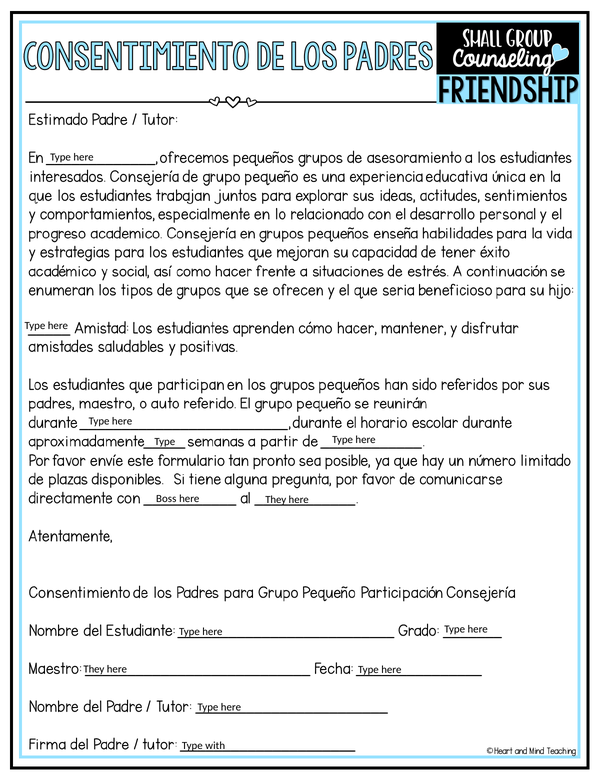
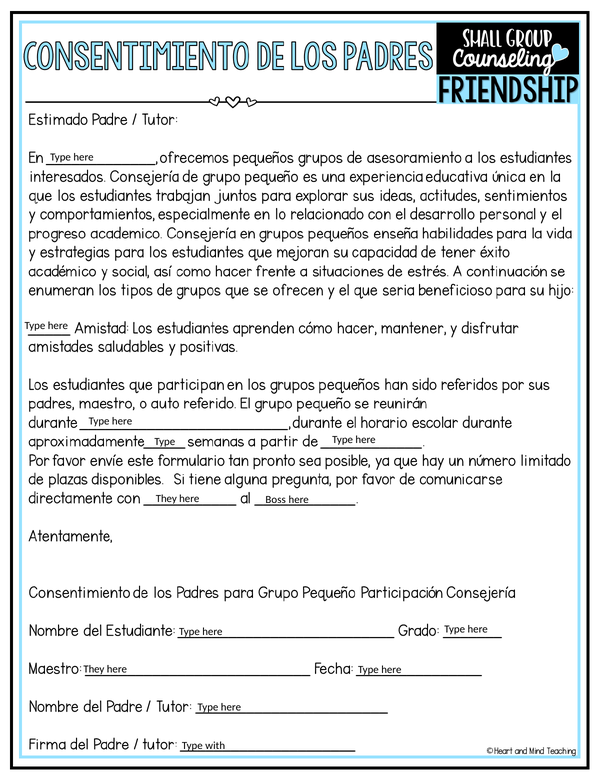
Boss at (166, 499): Boss -> They
They at (276, 500): They -> Boss
